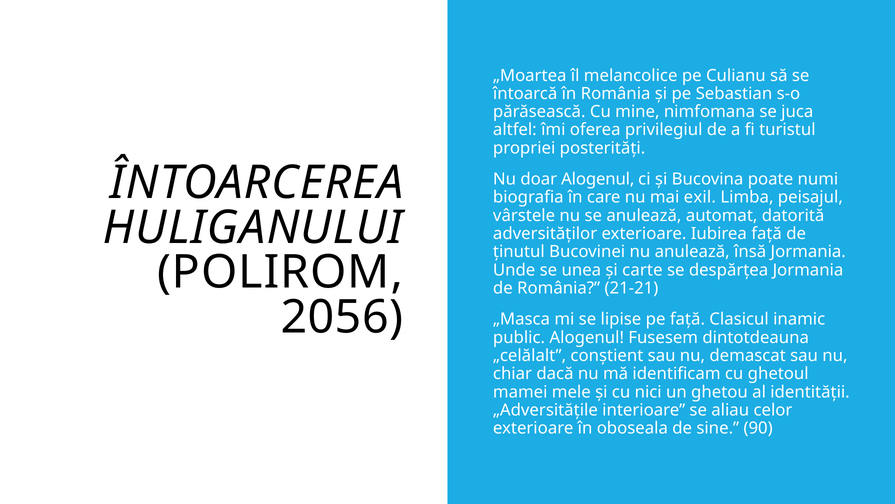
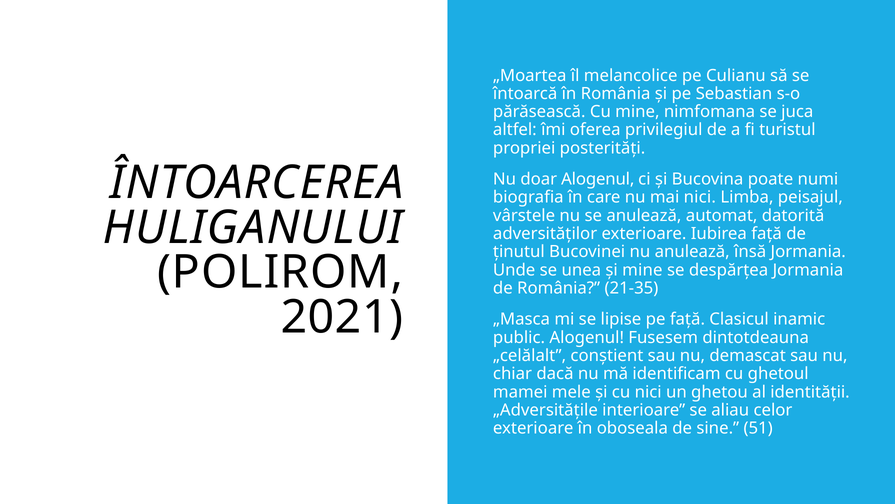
mai exil: exil -> nici
și carte: carte -> mine
21-21: 21-21 -> 21-35
2056: 2056 -> 2021
90: 90 -> 51
